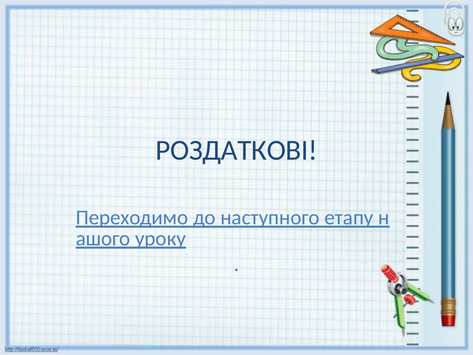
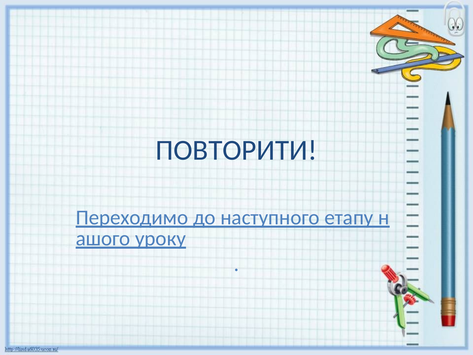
РОЗДАТКОВІ: РОЗДАТКОВІ -> ПОВТОРИТИ
